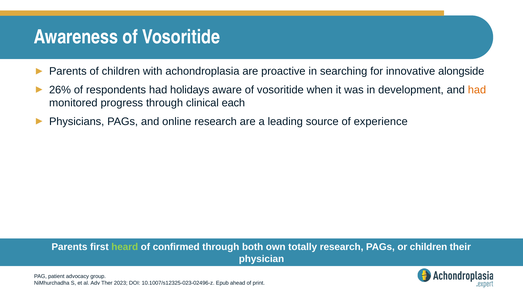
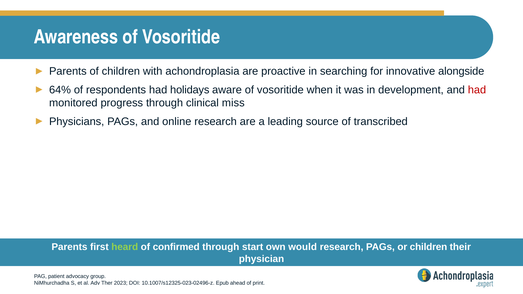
26%: 26% -> 64%
had at (477, 90) colour: orange -> red
each: each -> miss
experience: experience -> transcribed
both: both -> start
totally: totally -> would
